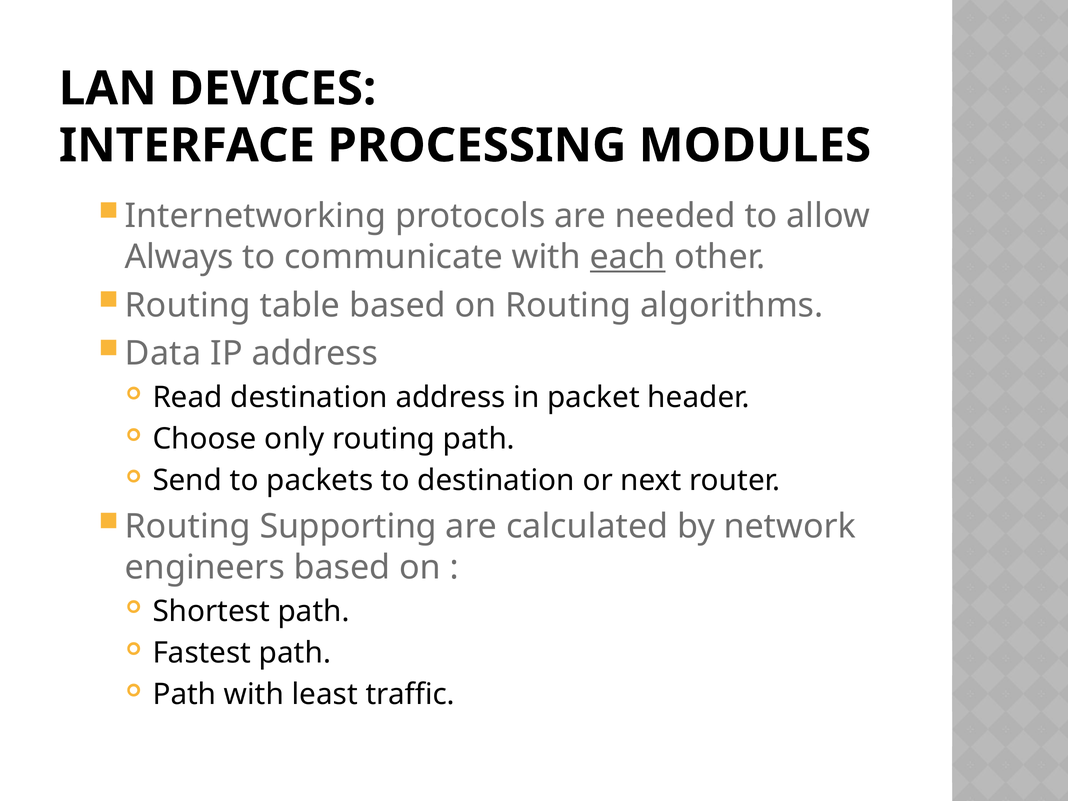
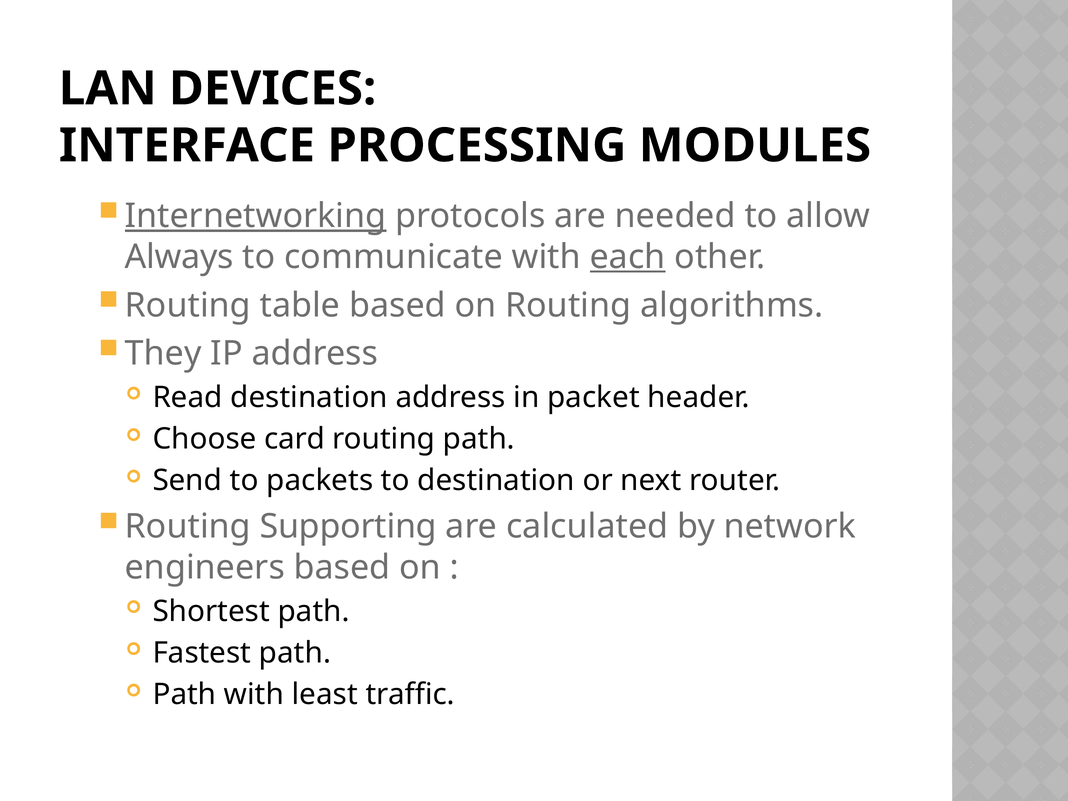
Internetworking underline: none -> present
Data: Data -> They
only: only -> card
